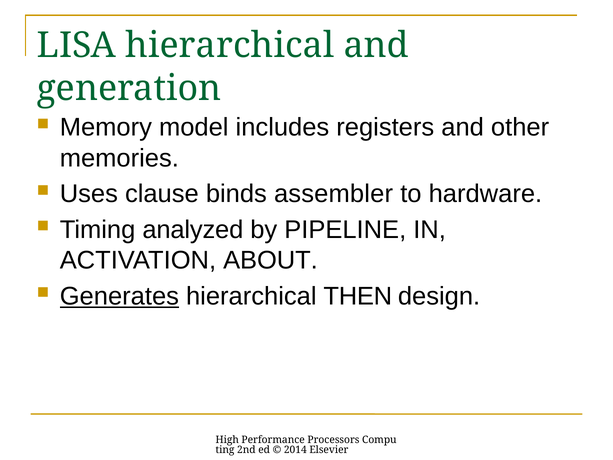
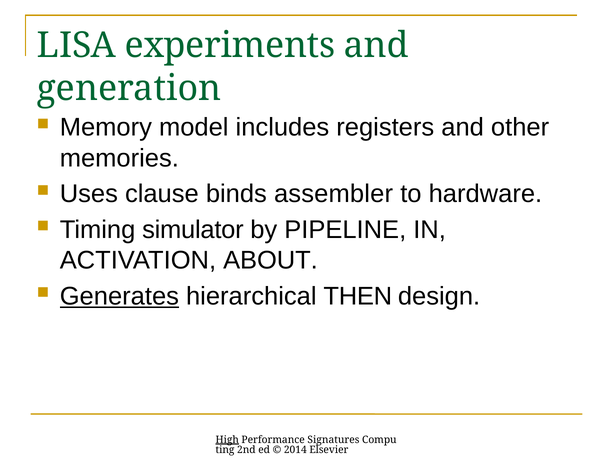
LISA hierarchical: hierarchical -> experiments
analyzed: analyzed -> simulator
High underline: none -> present
Processors: Processors -> Signatures
